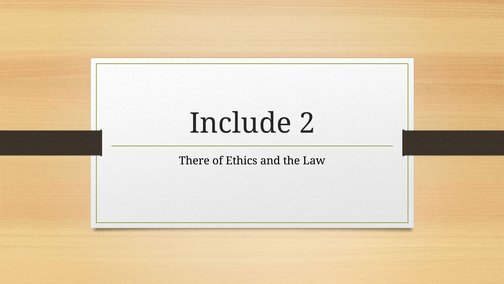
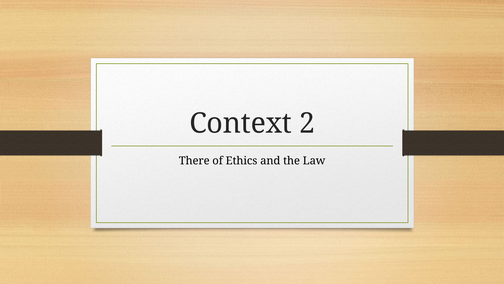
Include: Include -> Context
